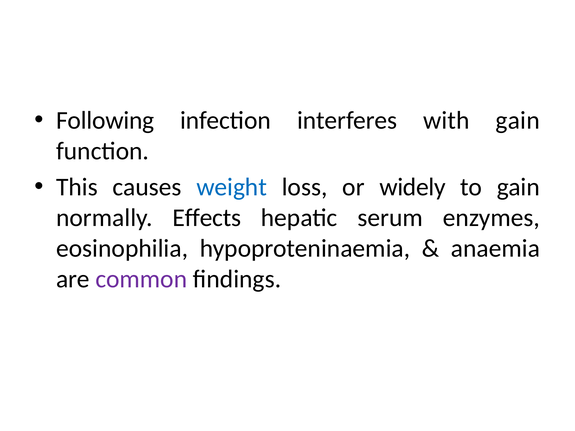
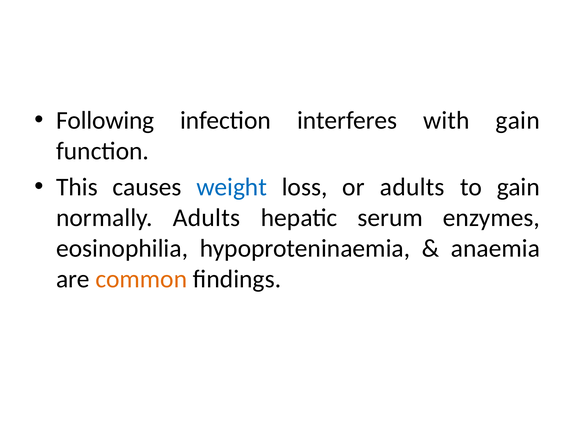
or widely: widely -> adults
normally Effects: Effects -> Adults
common colour: purple -> orange
